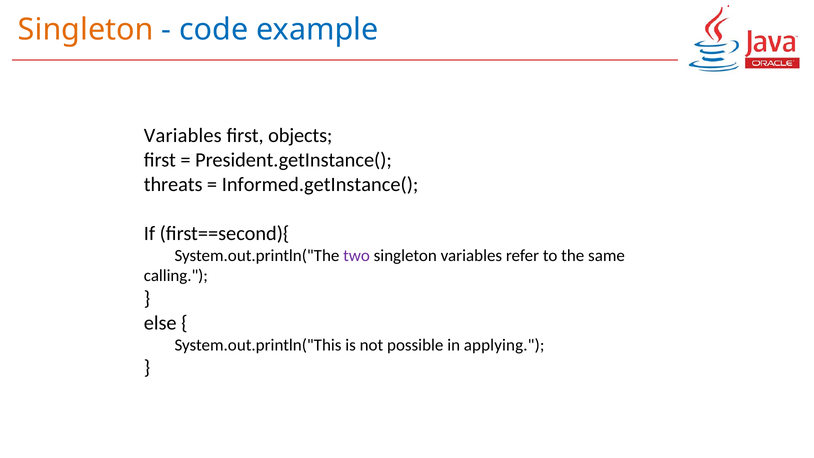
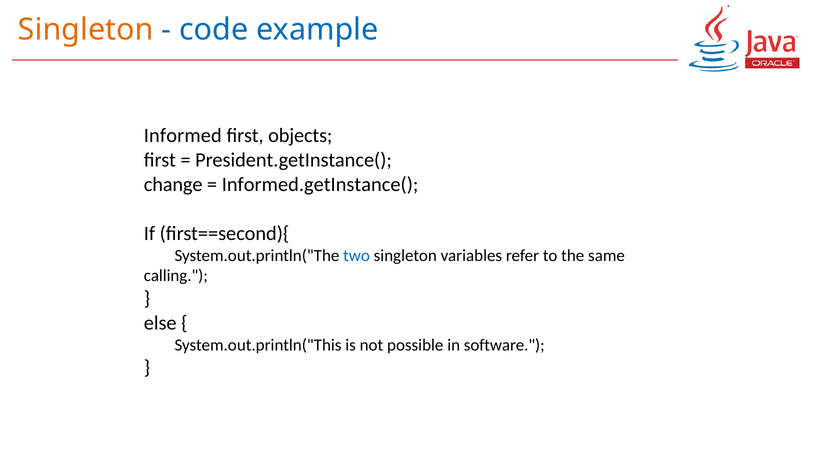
Variables at (183, 136): Variables -> Informed
threats: threats -> change
two colour: purple -> blue
applying: applying -> software
